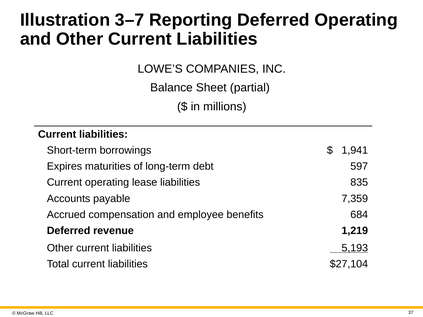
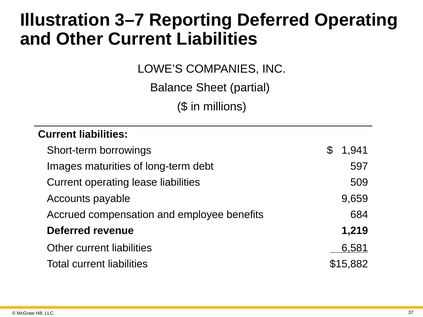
Expires: Expires -> Images
835: 835 -> 509
7,359: 7,359 -> 9,659
5,193: 5,193 -> 6,581
$27,104: $27,104 -> $15,882
